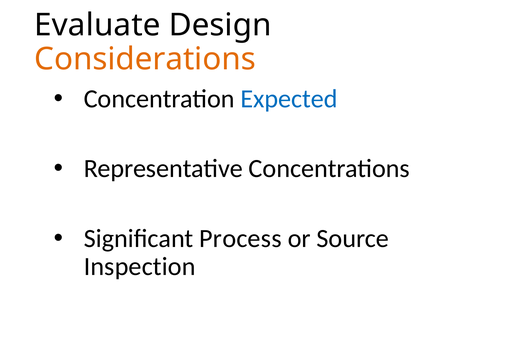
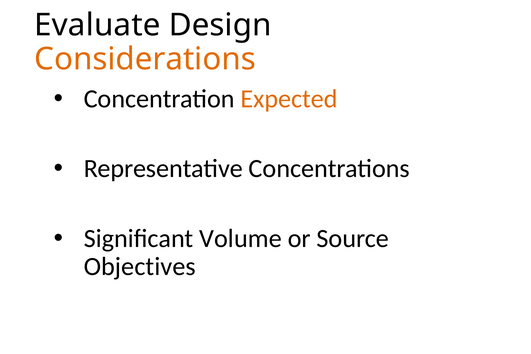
Expected colour: blue -> orange
Process: Process -> Volume
Inspection: Inspection -> Objectives
